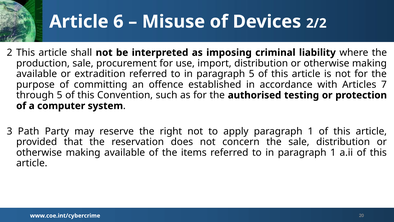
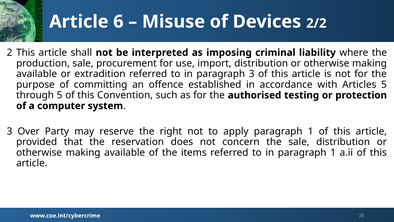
paragraph 5: 5 -> 3
Articles 7: 7 -> 5
Path: Path -> Over
